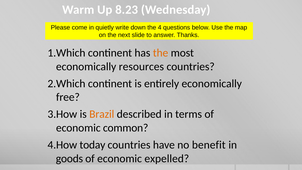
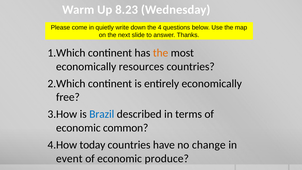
Brazil colour: orange -> blue
benefit: benefit -> change
goods: goods -> event
expelled: expelled -> produce
